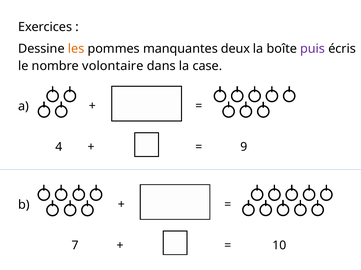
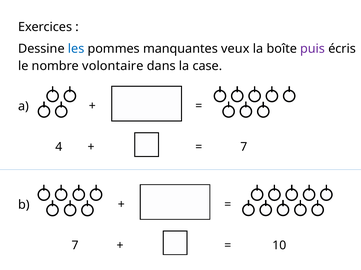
les colour: orange -> blue
deux: deux -> veux
9 at (244, 147): 9 -> 7
